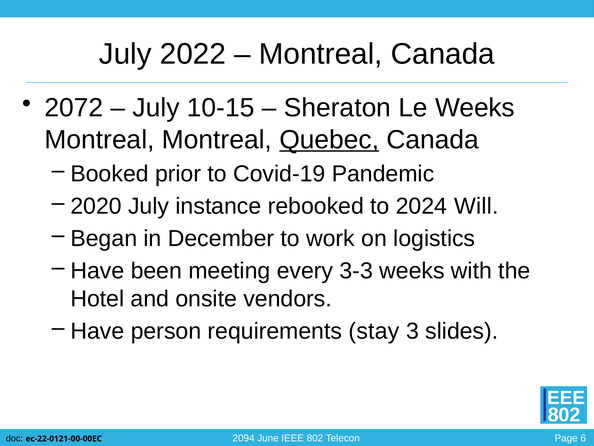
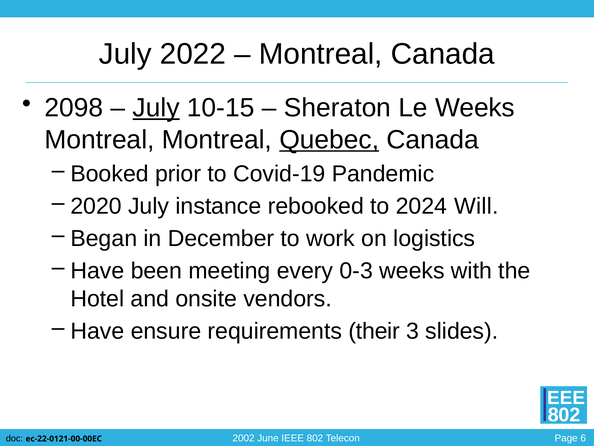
2072: 2072 -> 2098
July at (156, 108) underline: none -> present
3-3: 3-3 -> 0-3
person: person -> ensure
stay: stay -> their
2094: 2094 -> 2002
